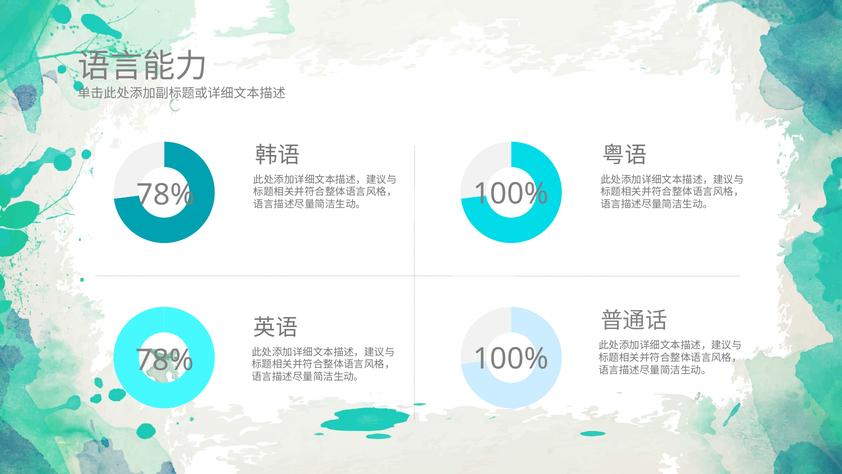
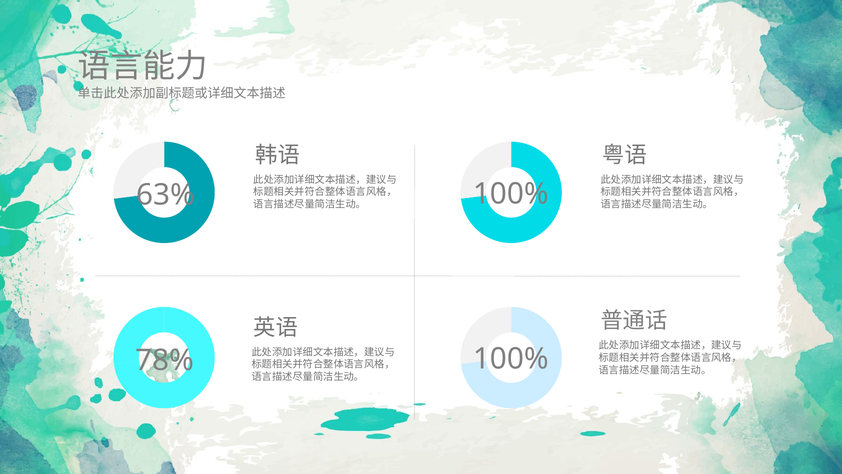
78% at (165, 195): 78% -> 63%
